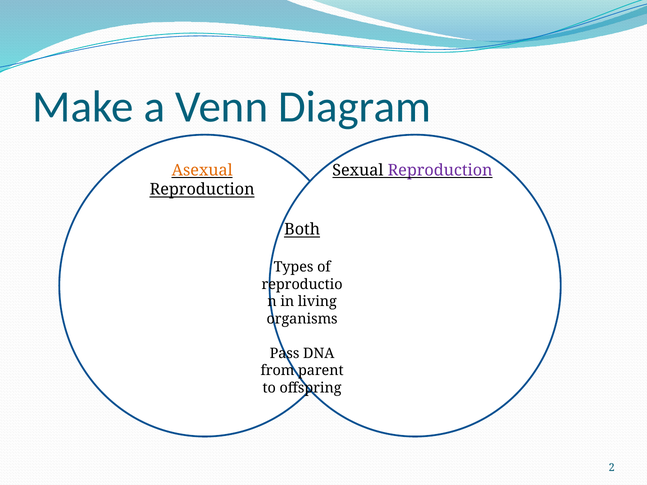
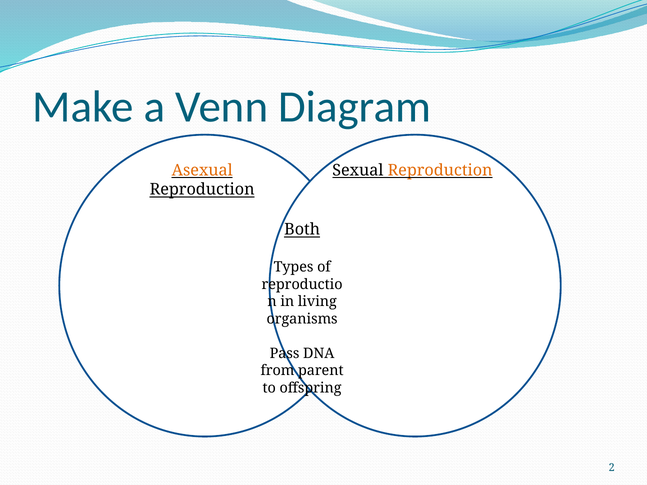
Reproduction at (440, 170) colour: purple -> orange
